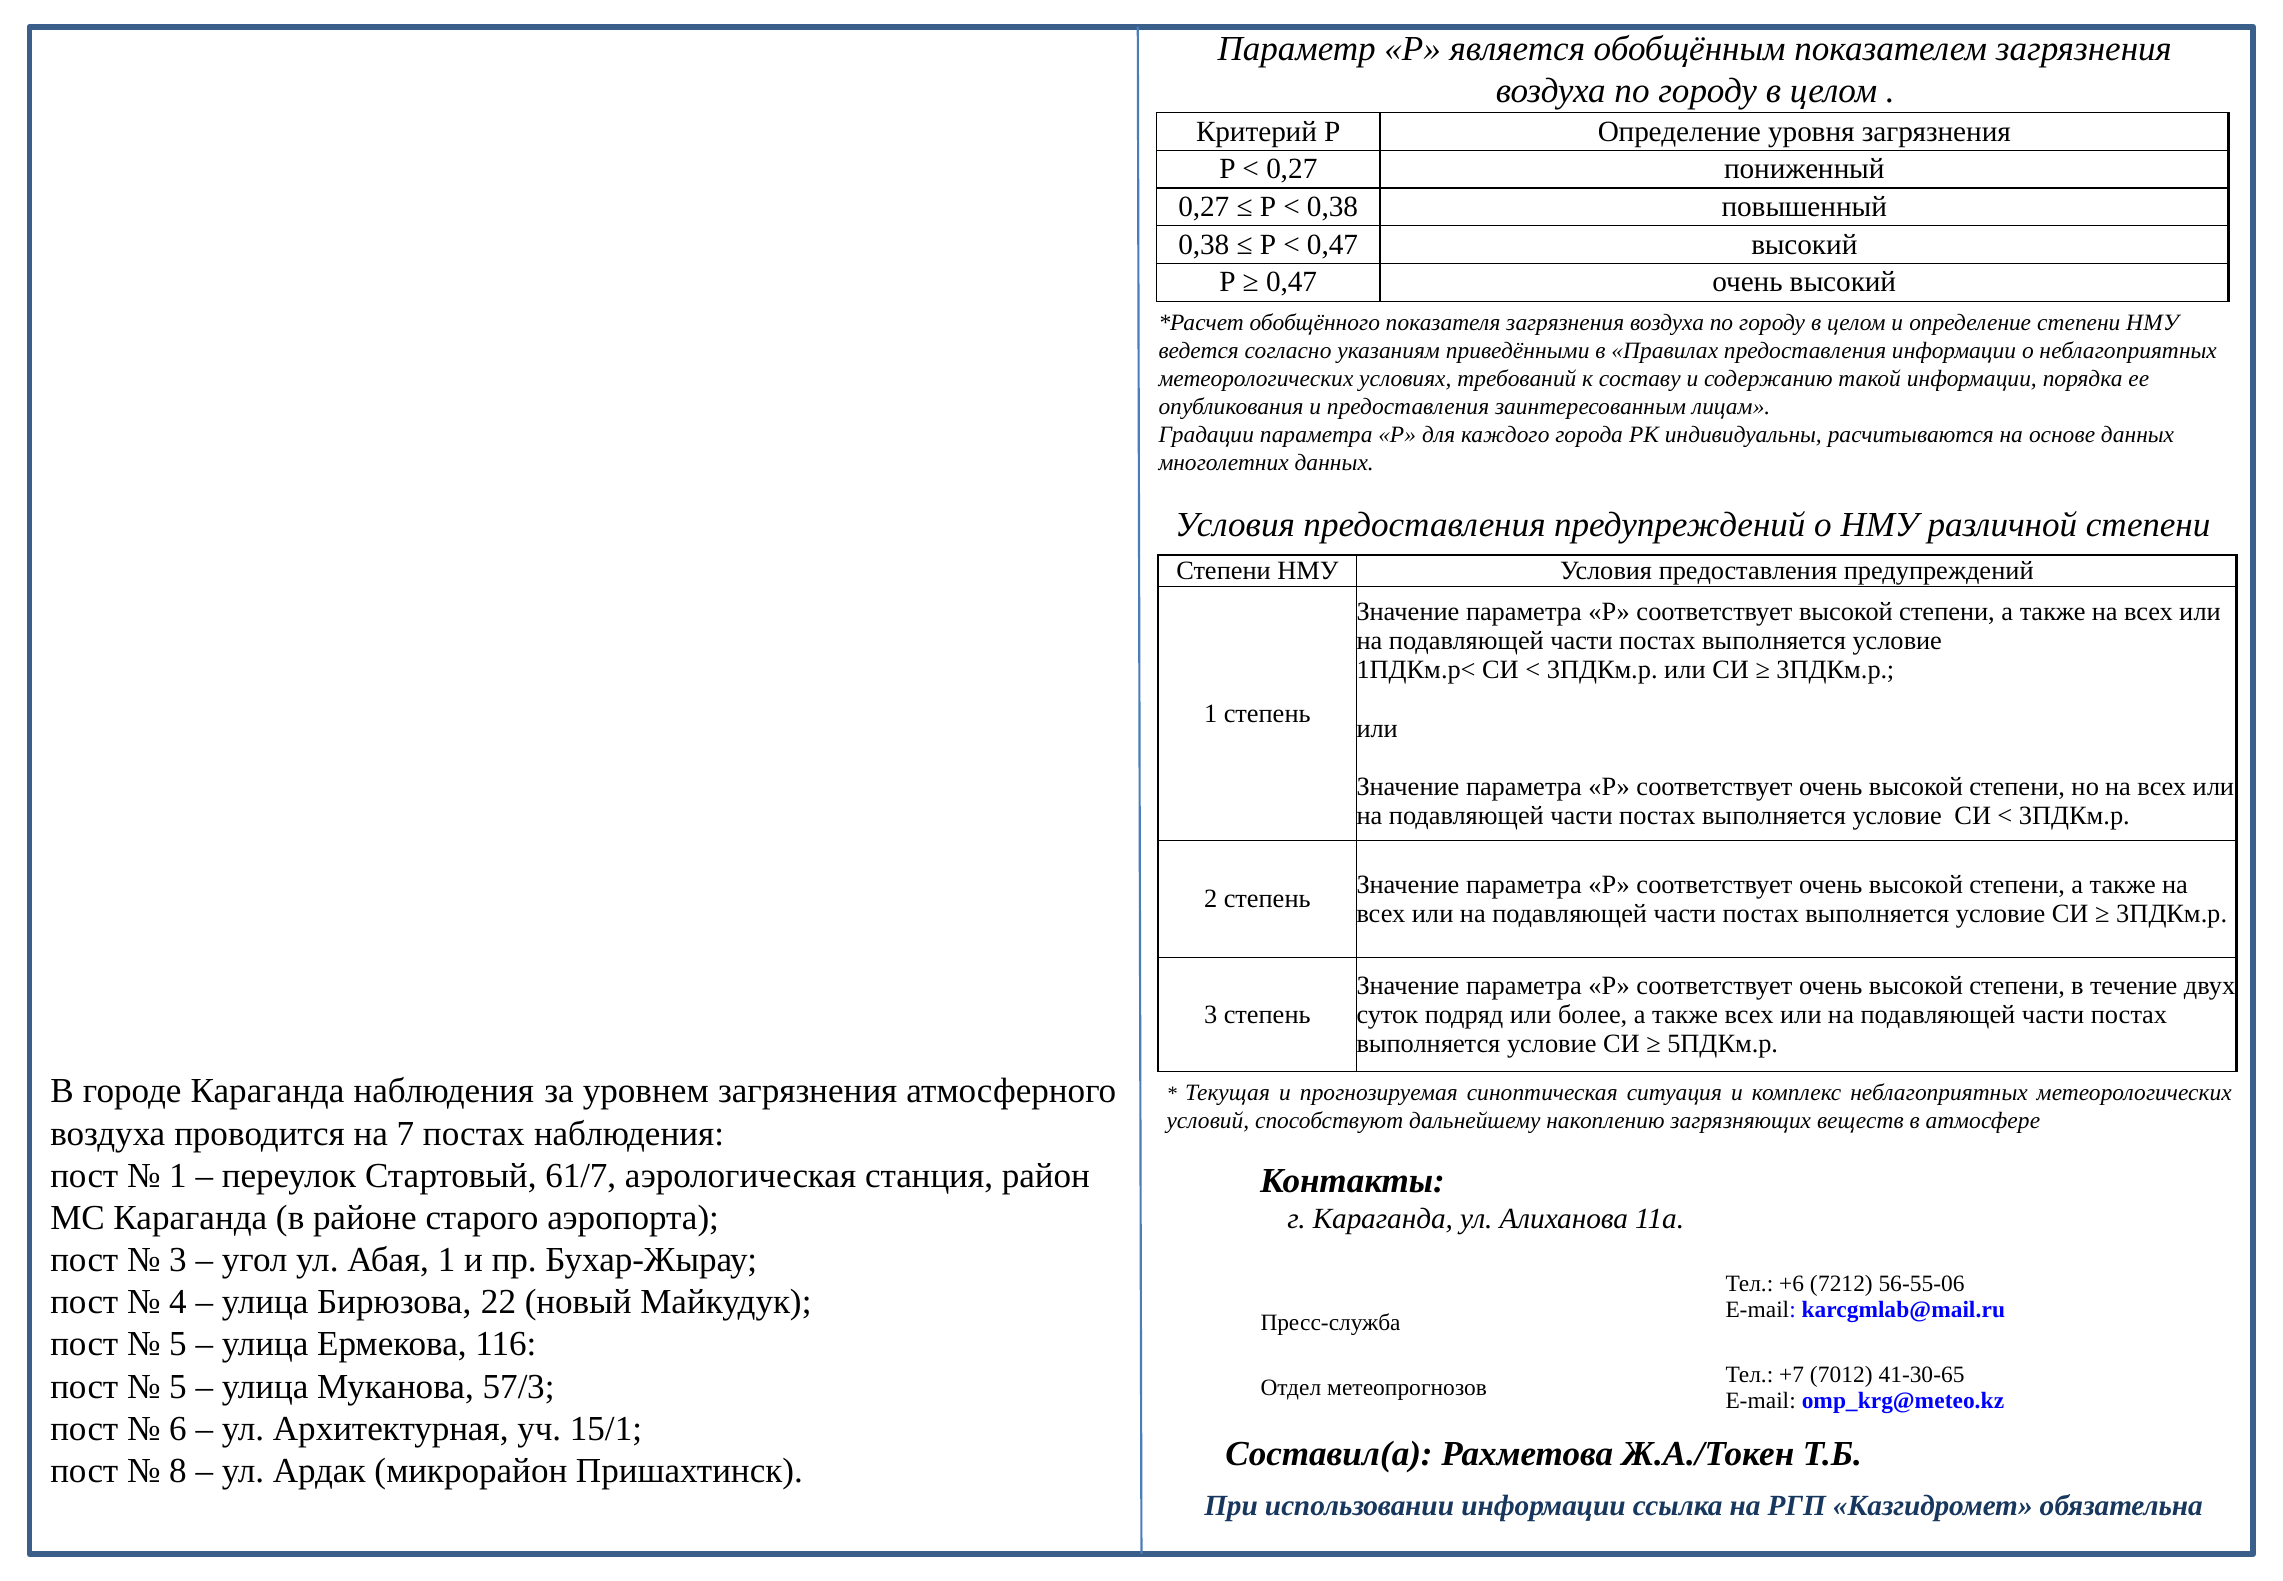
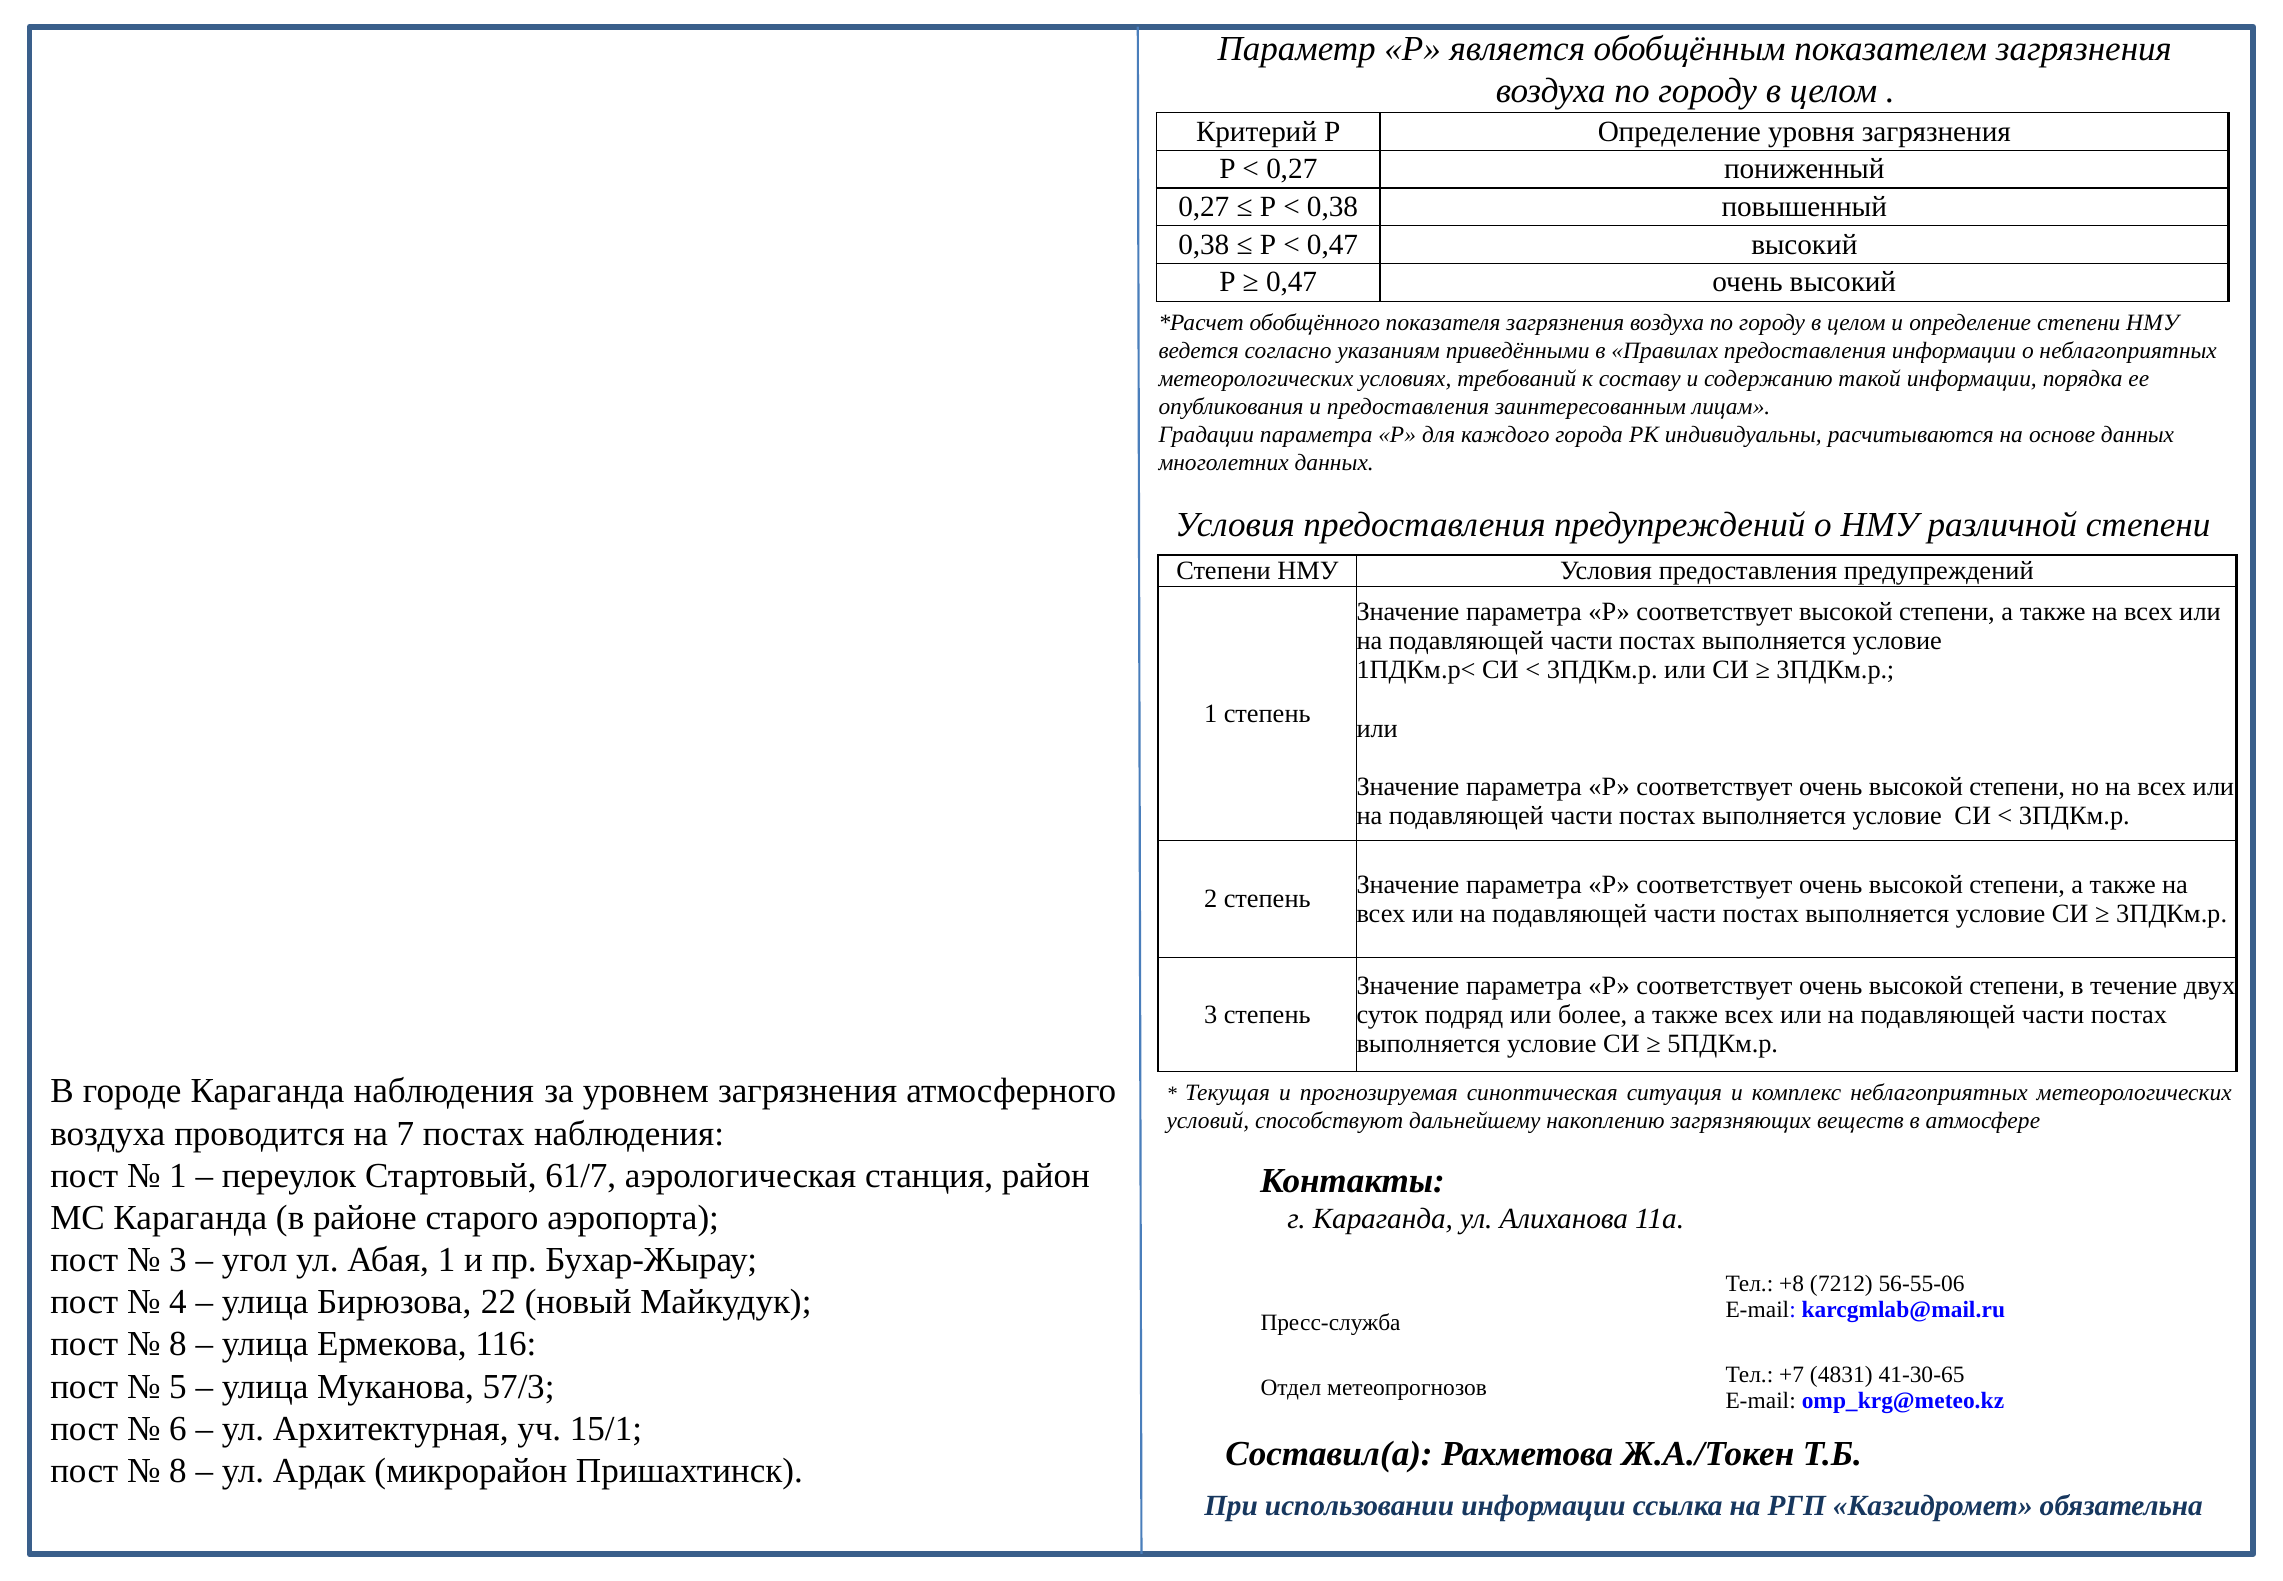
+6: +6 -> +8
5 at (178, 1344): 5 -> 8
7012: 7012 -> 4831
